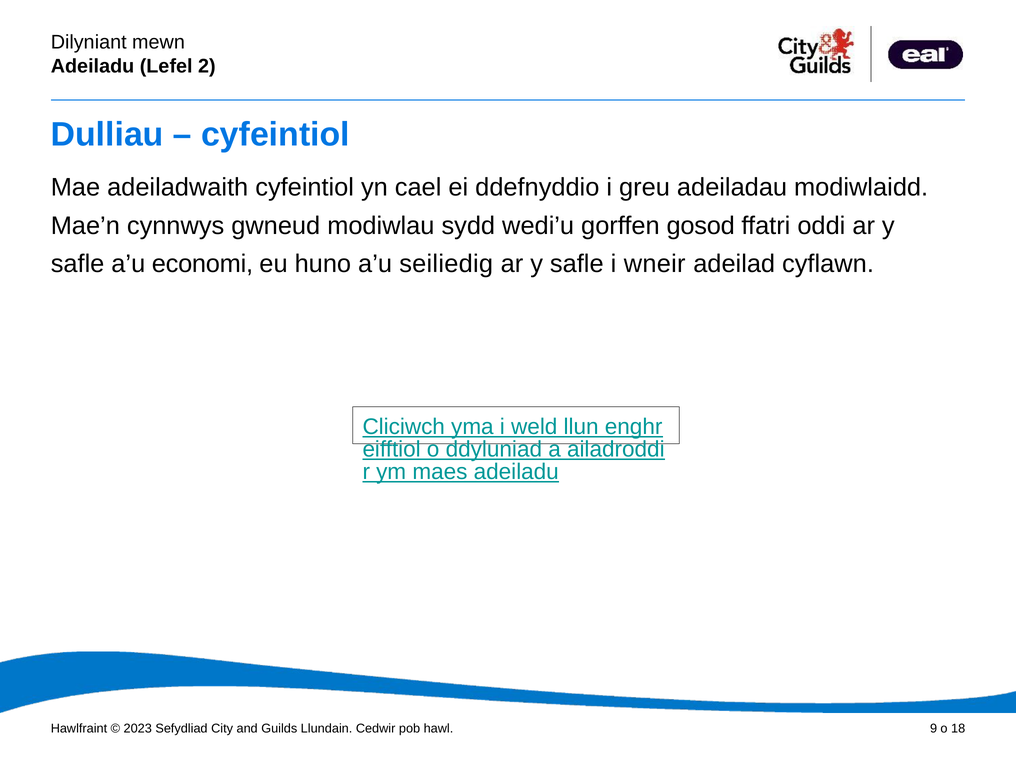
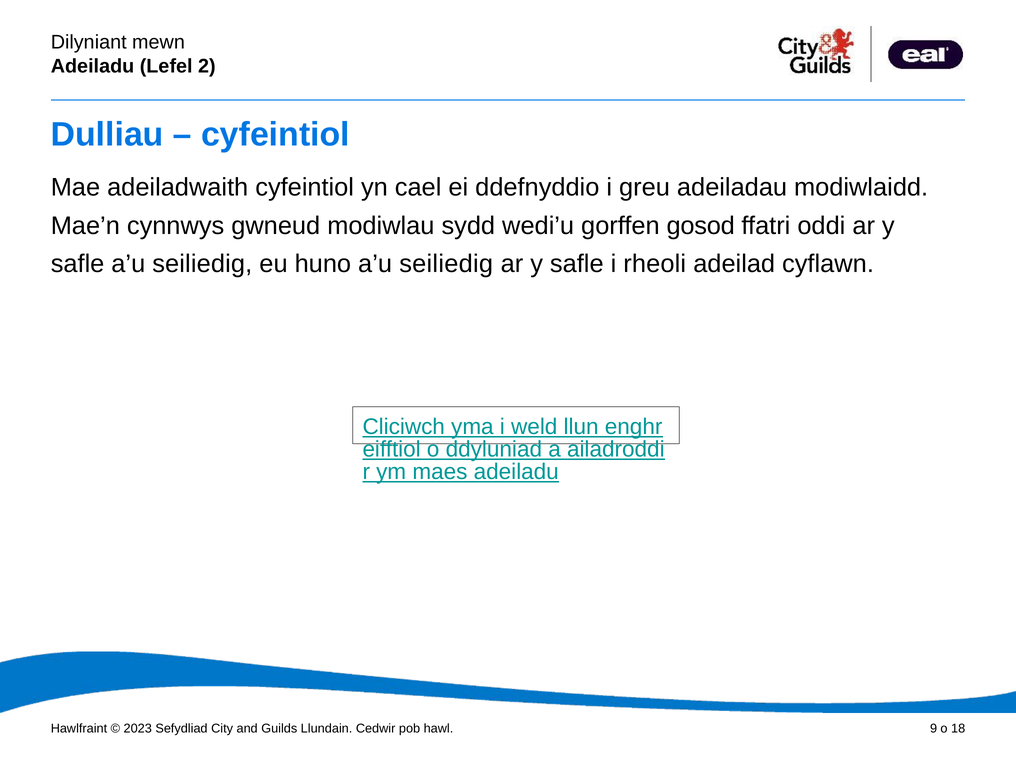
safle a’u economi: economi -> seiliedig
wneir: wneir -> rheoli
